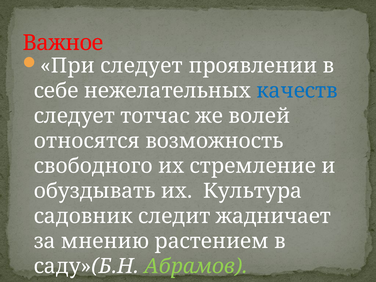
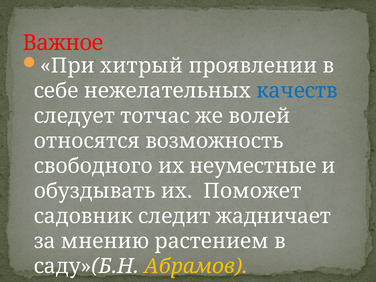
При следует: следует -> хитрый
стремление: стремление -> неуместные
Культура: Культура -> Поможет
Абрамов colour: light green -> yellow
